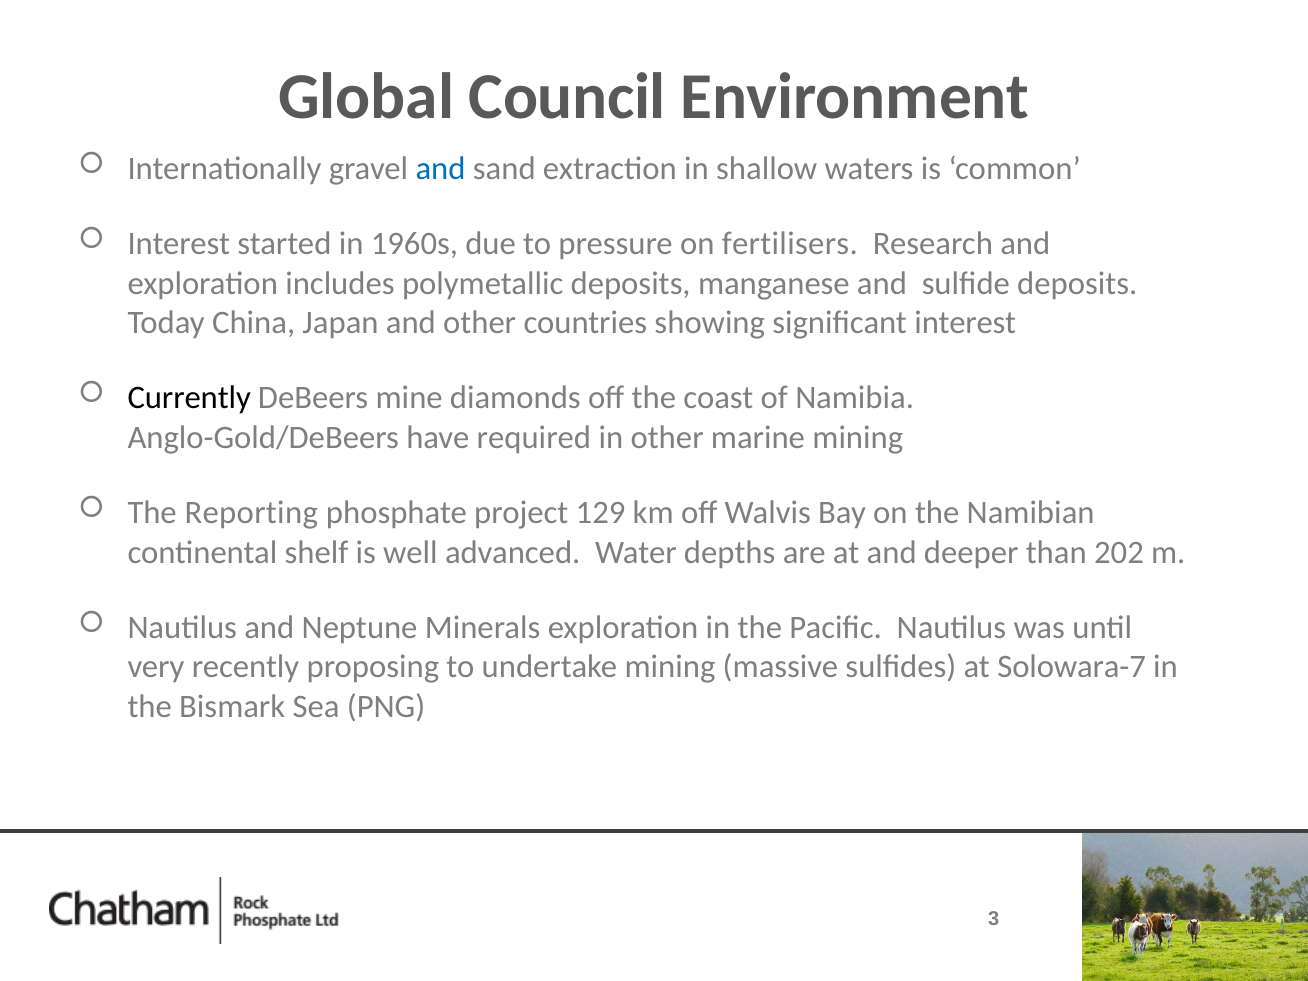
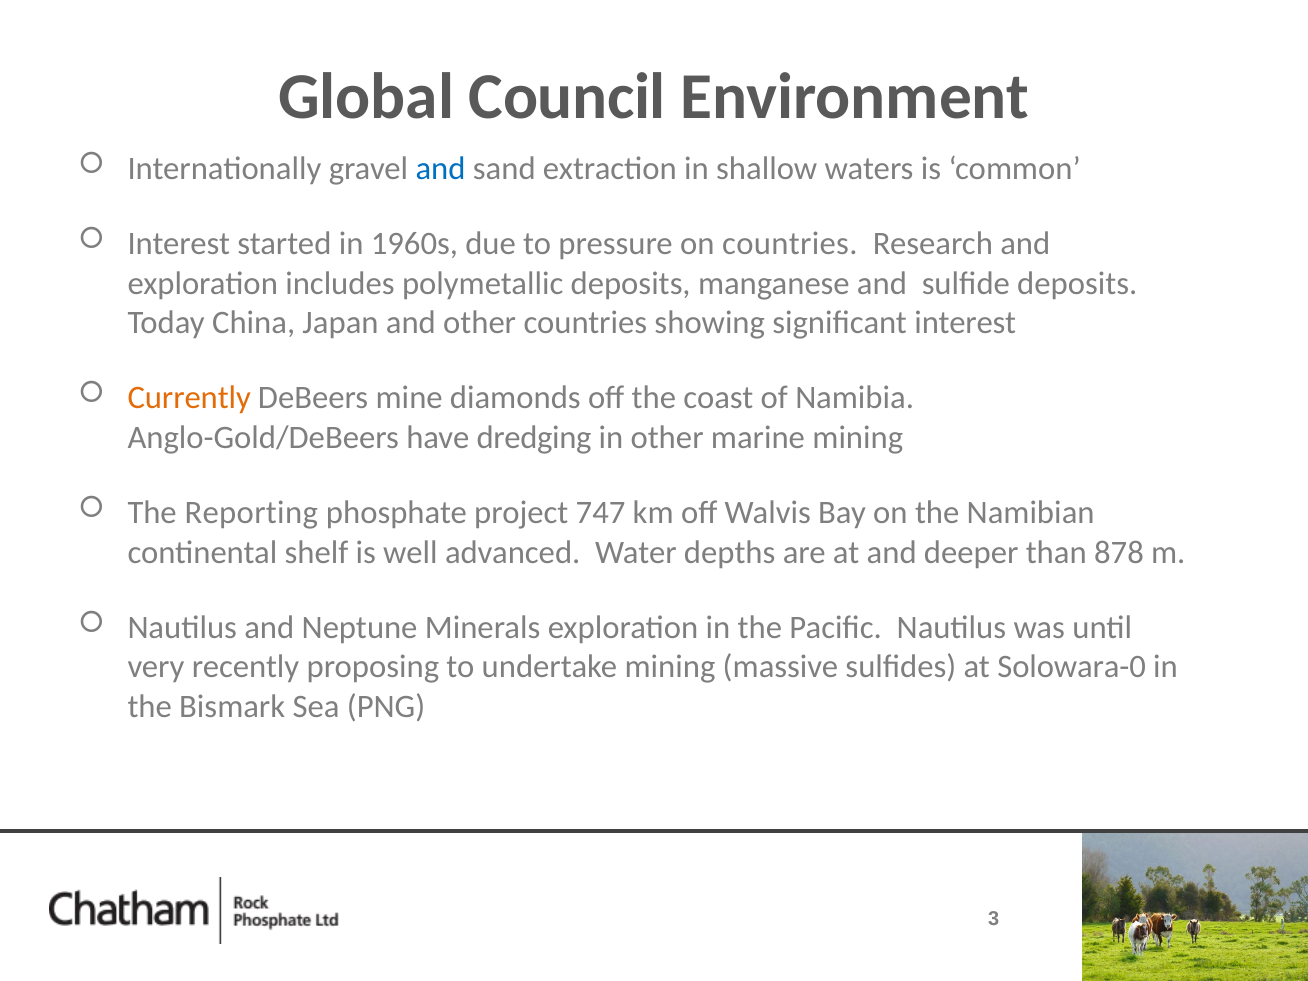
on fertilisers: fertilisers -> countries
Currently colour: black -> orange
required: required -> dredging
129: 129 -> 747
202: 202 -> 878
Solowara-7: Solowara-7 -> Solowara-0
